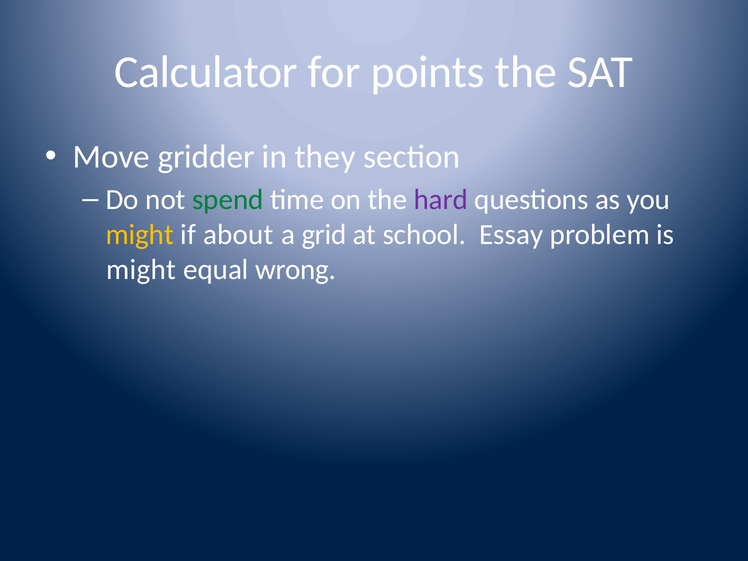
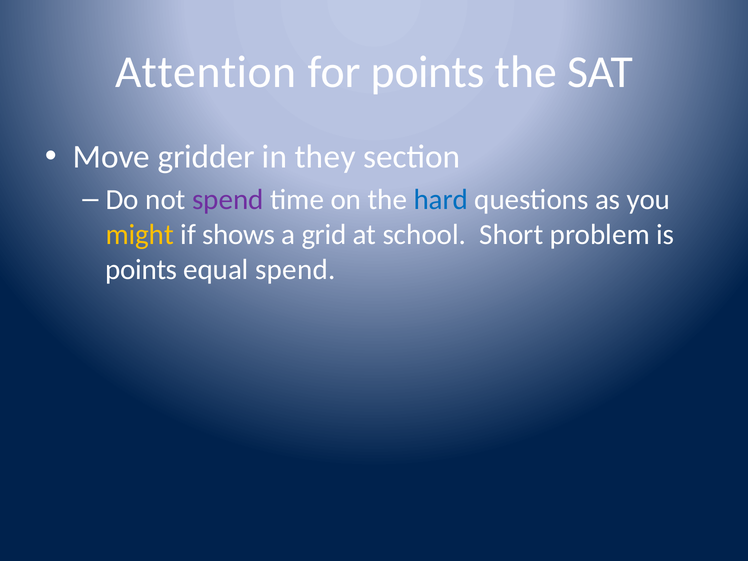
Calculator: Calculator -> Attention
spend at (228, 200) colour: green -> purple
hard colour: purple -> blue
about: about -> shows
Essay: Essay -> Short
might at (141, 270): might -> points
equal wrong: wrong -> spend
